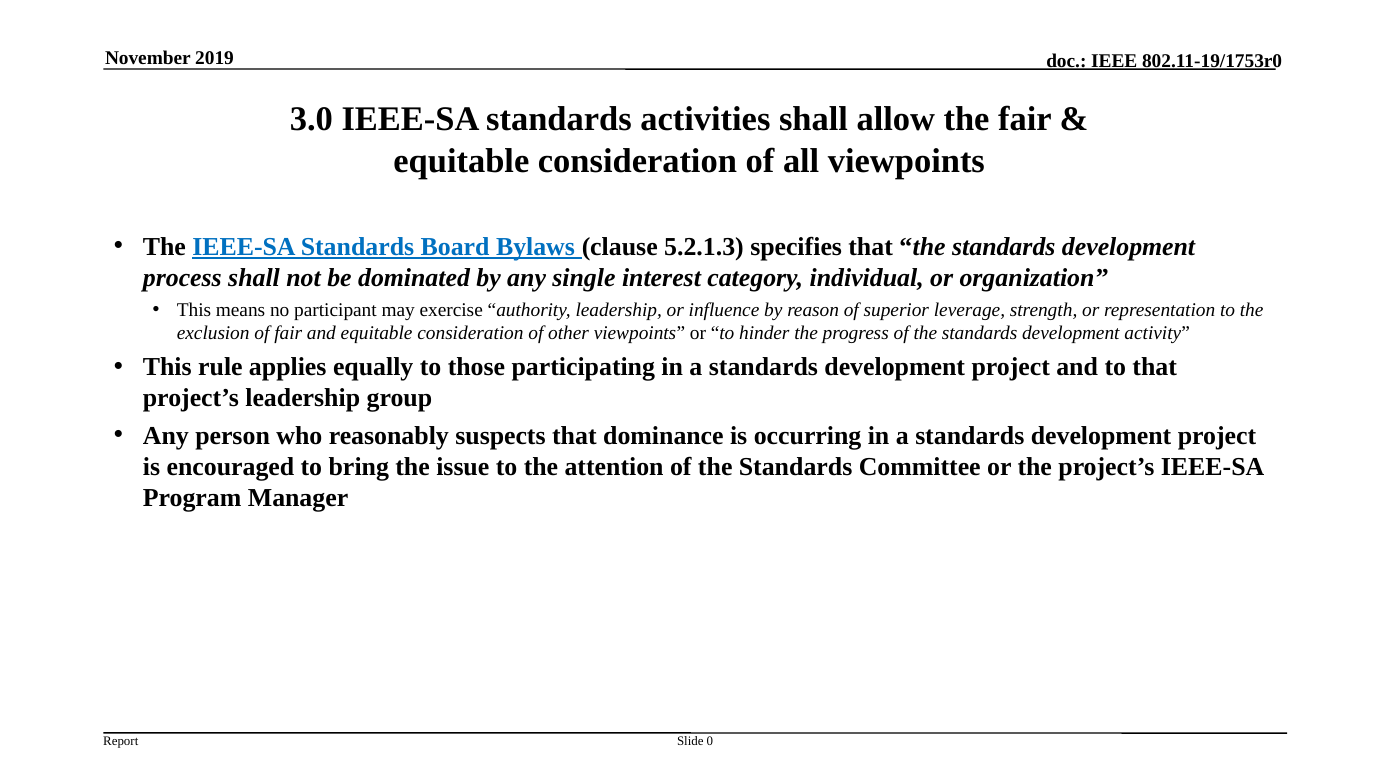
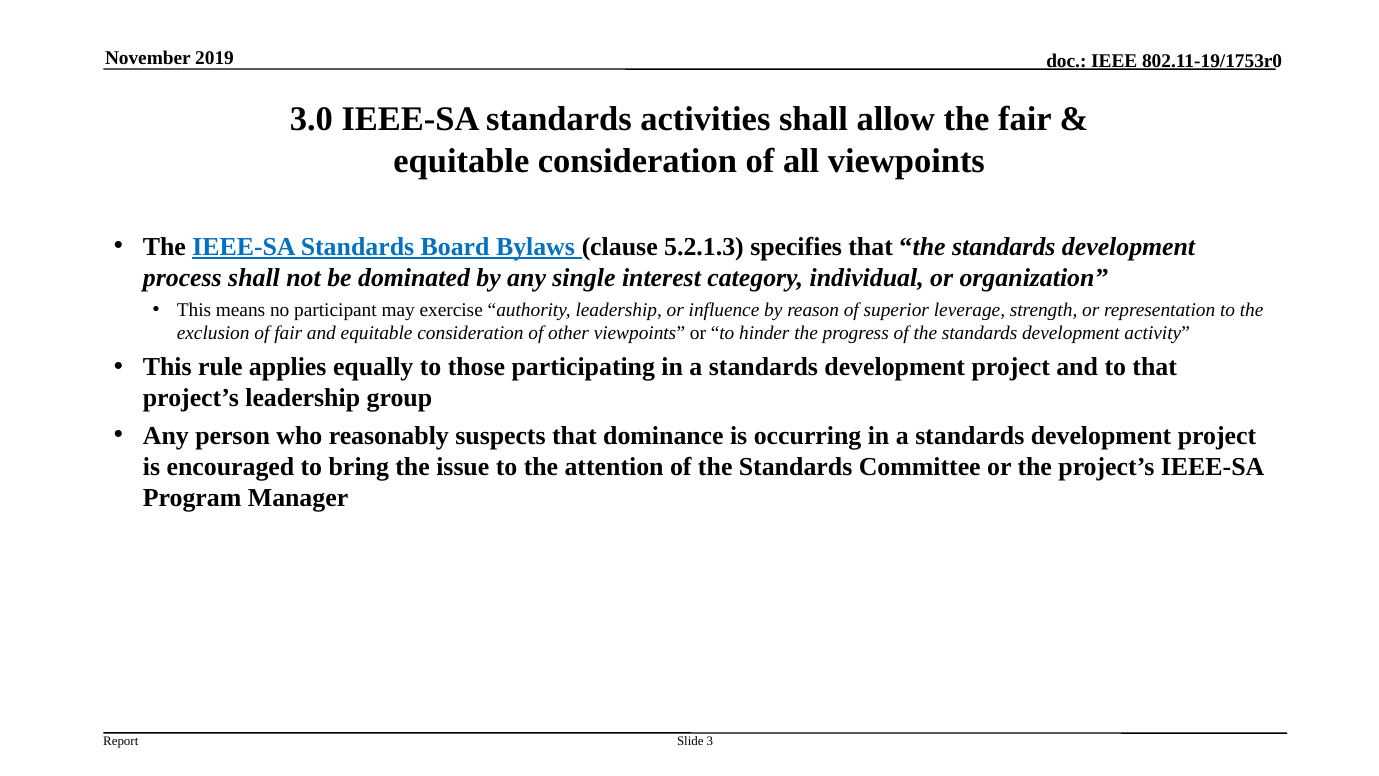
0: 0 -> 3
